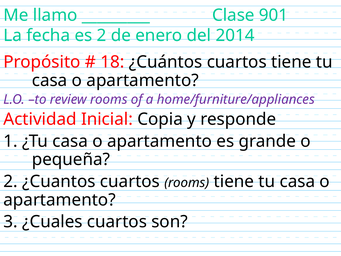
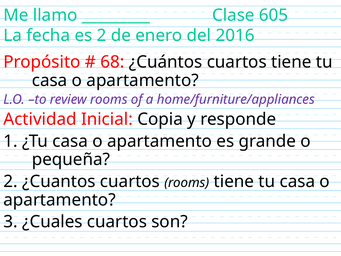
901: 901 -> 605
2014: 2014 -> 2016
18: 18 -> 68
